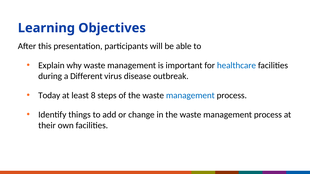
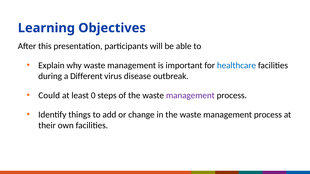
Today: Today -> Could
8: 8 -> 0
management at (190, 96) colour: blue -> purple
